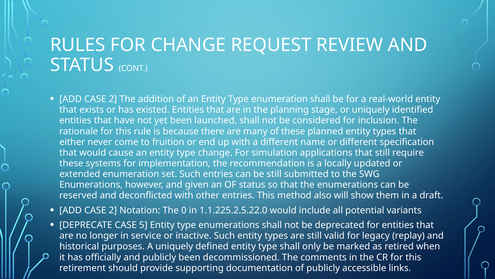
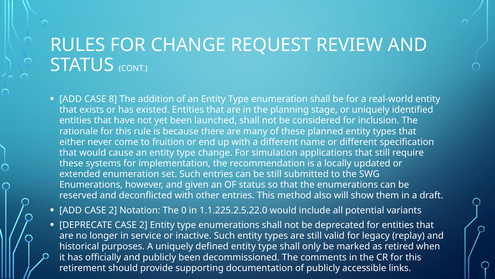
2 at (113, 99): 2 -> 8
DEPRECATE CASE 5: 5 -> 2
